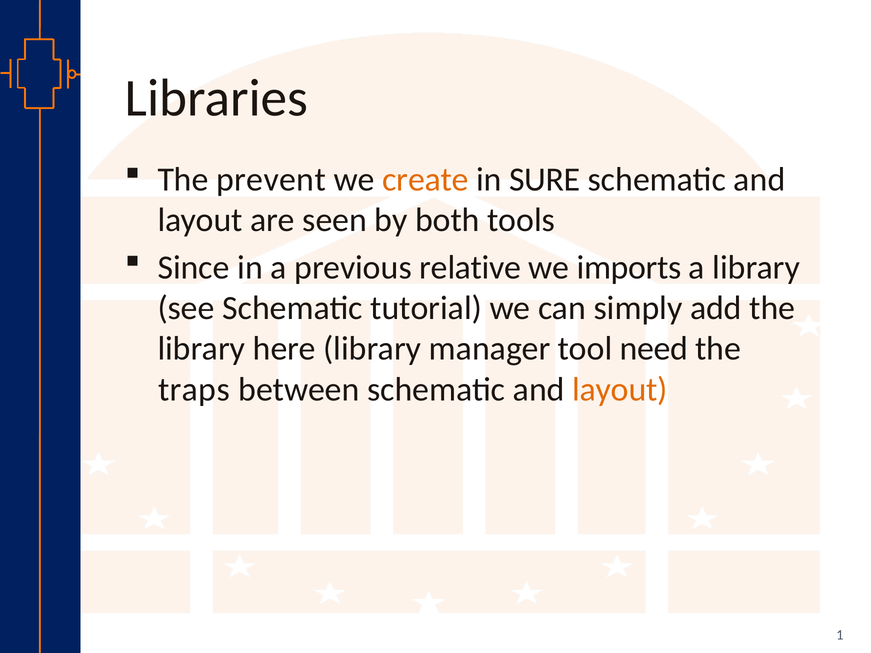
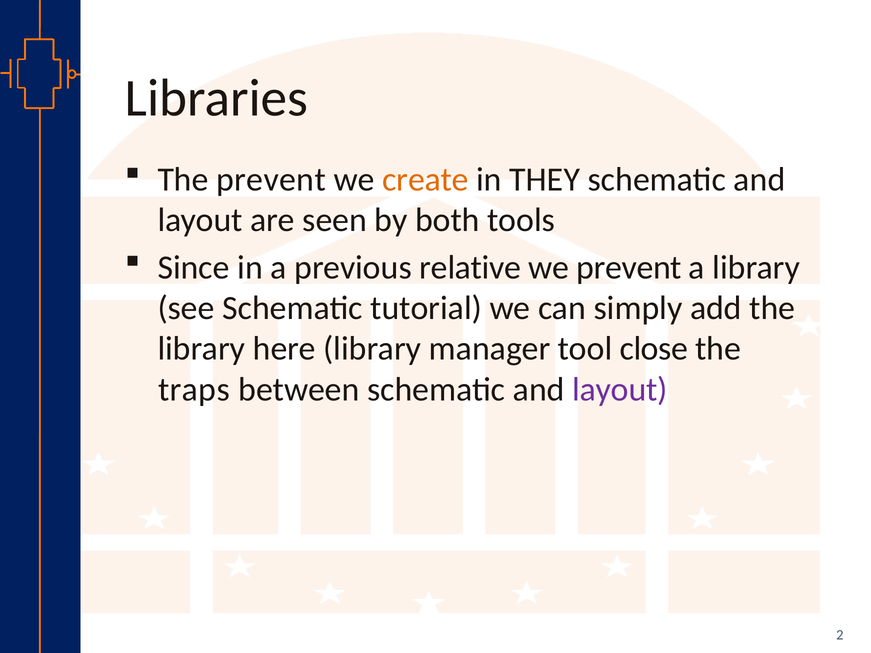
SURE: SURE -> THEY
we imports: imports -> prevent
need: need -> close
layout at (620, 390) colour: orange -> purple
1: 1 -> 2
